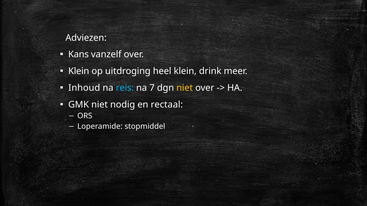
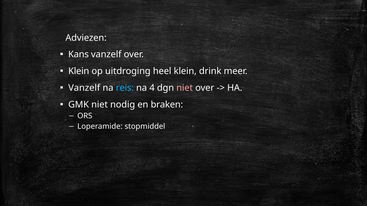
Inhoud at (84, 88): Inhoud -> Vanzelf
7: 7 -> 4
niet at (185, 88) colour: yellow -> pink
rectaal: rectaal -> braken
